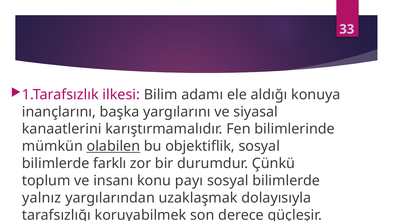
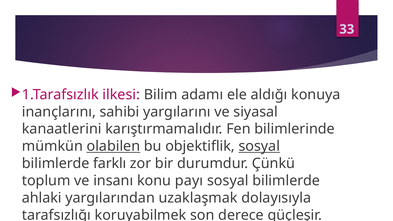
başka: başka -> sahibi
sosyal at (259, 146) underline: none -> present
yalnız: yalnız -> ahlaki
